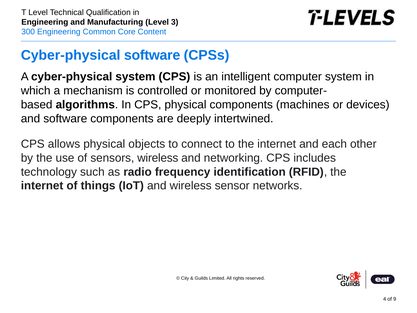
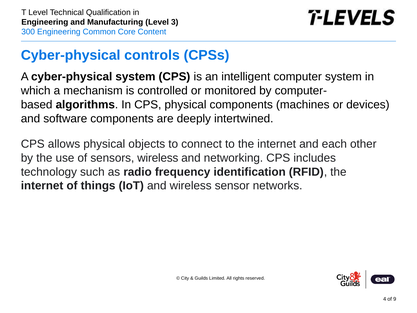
Cyber-physical software: software -> controls
